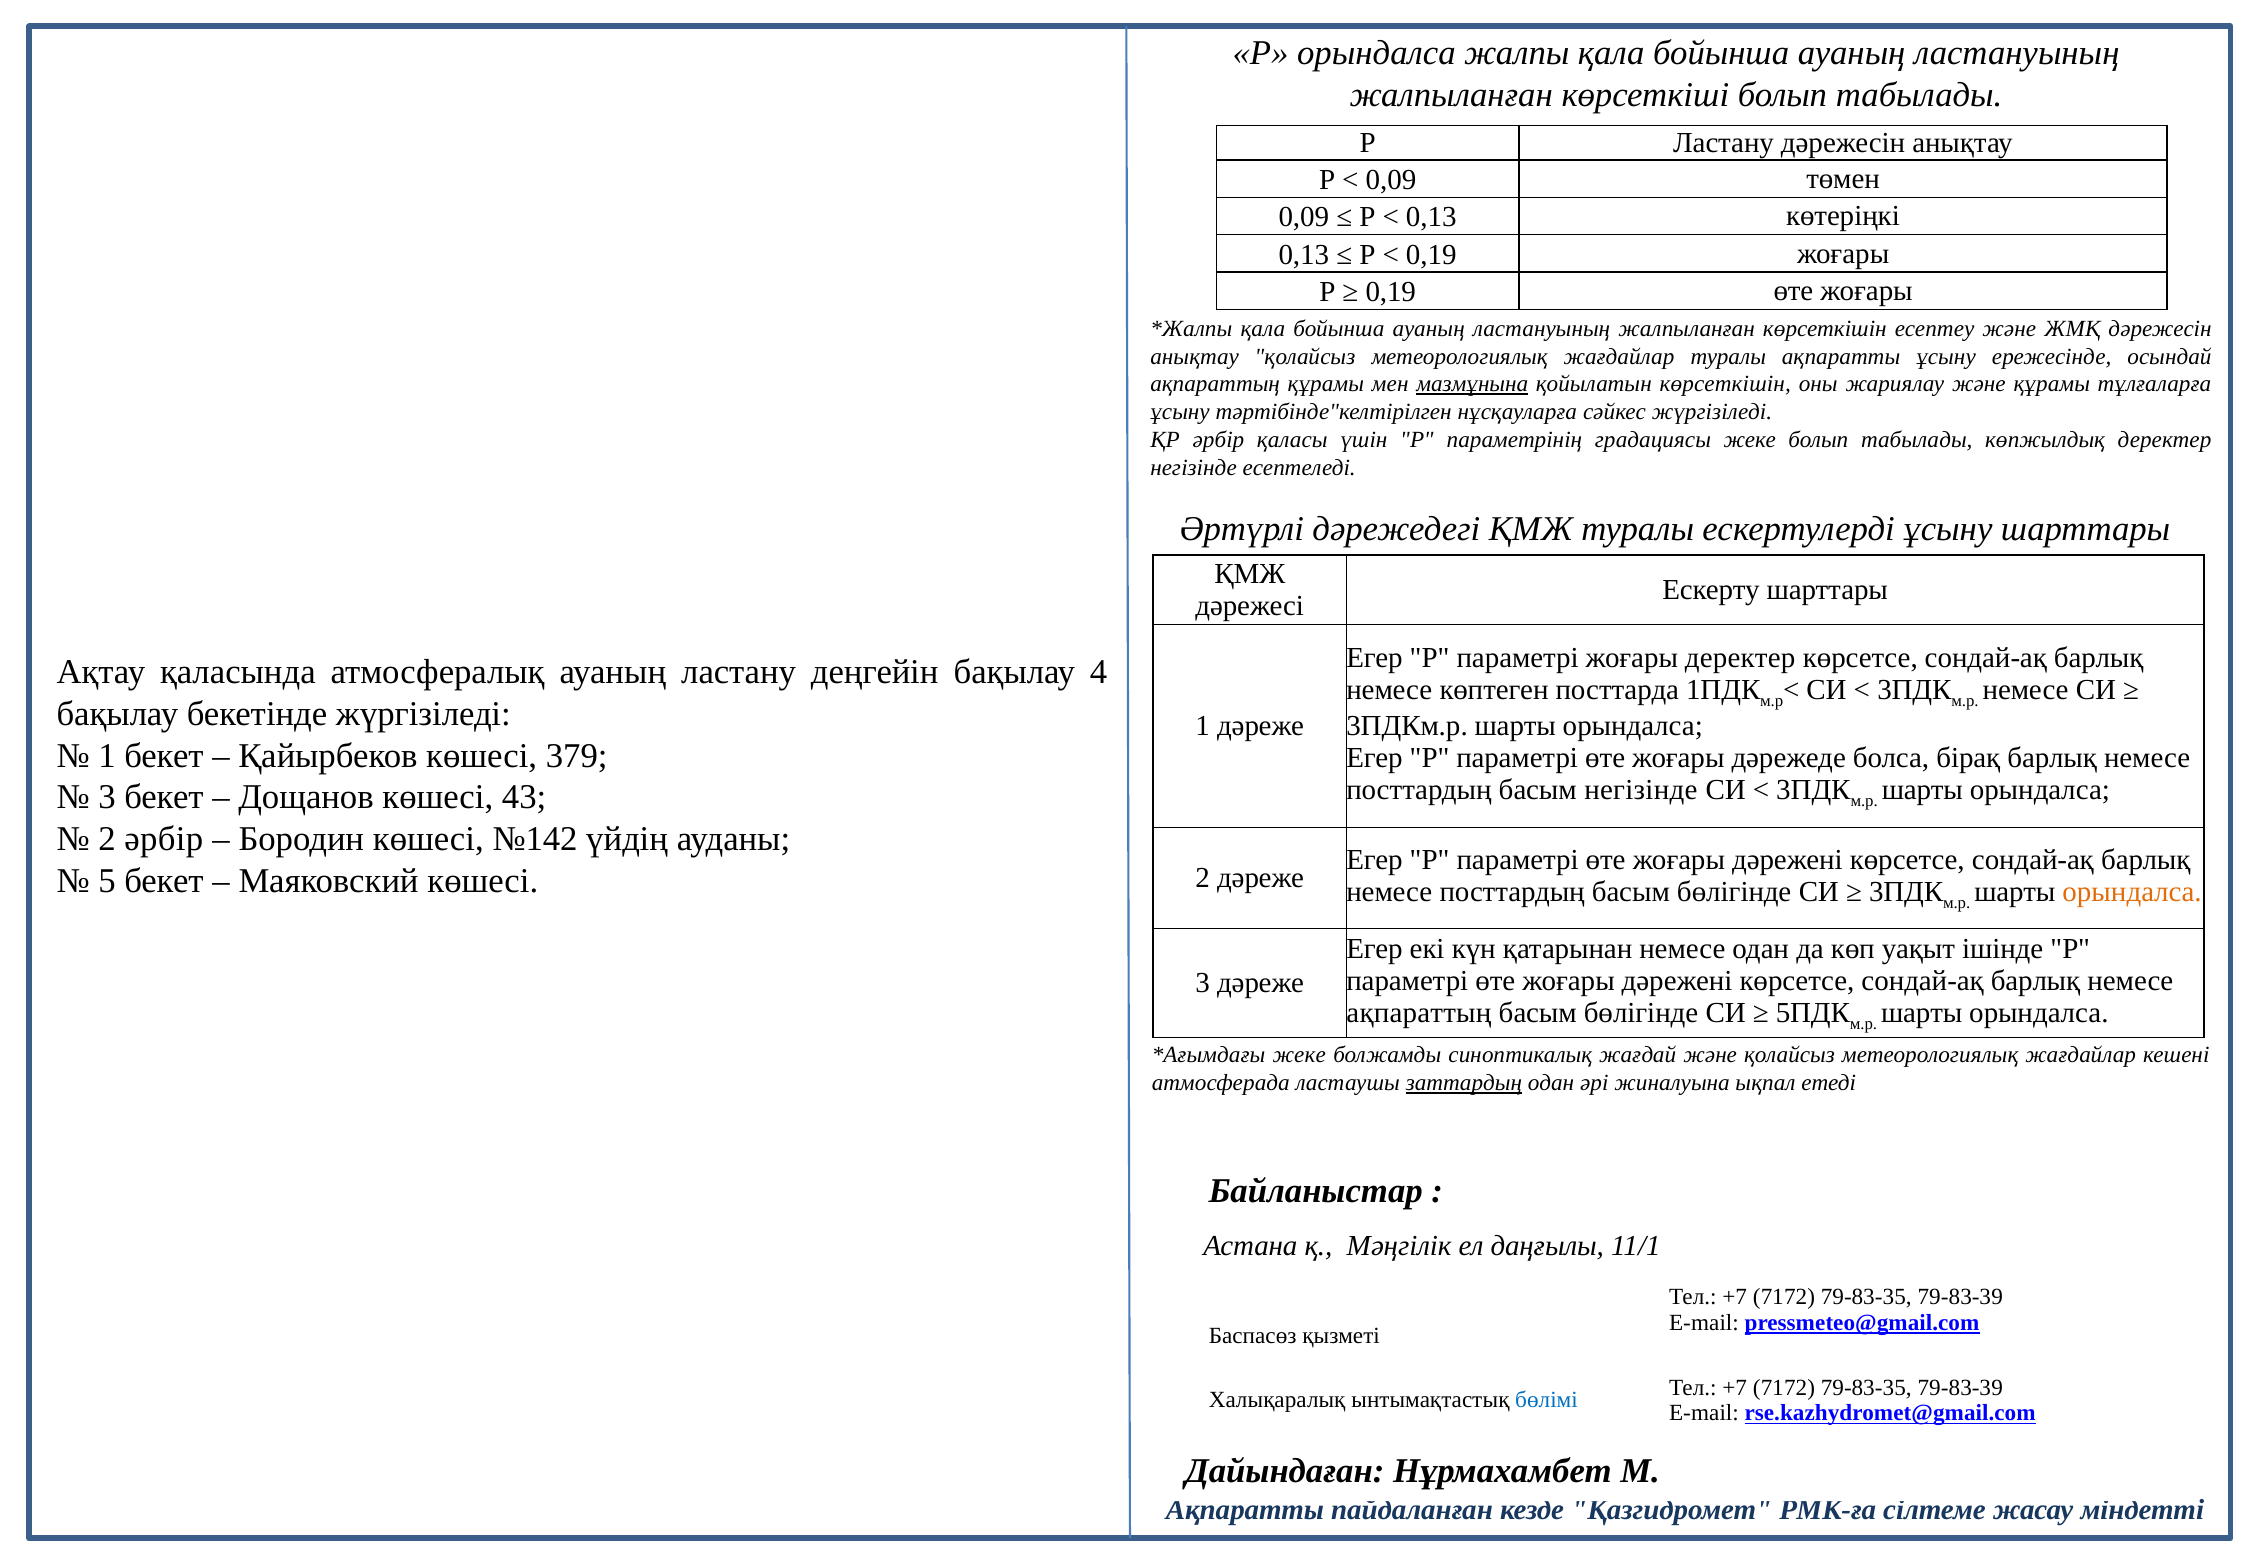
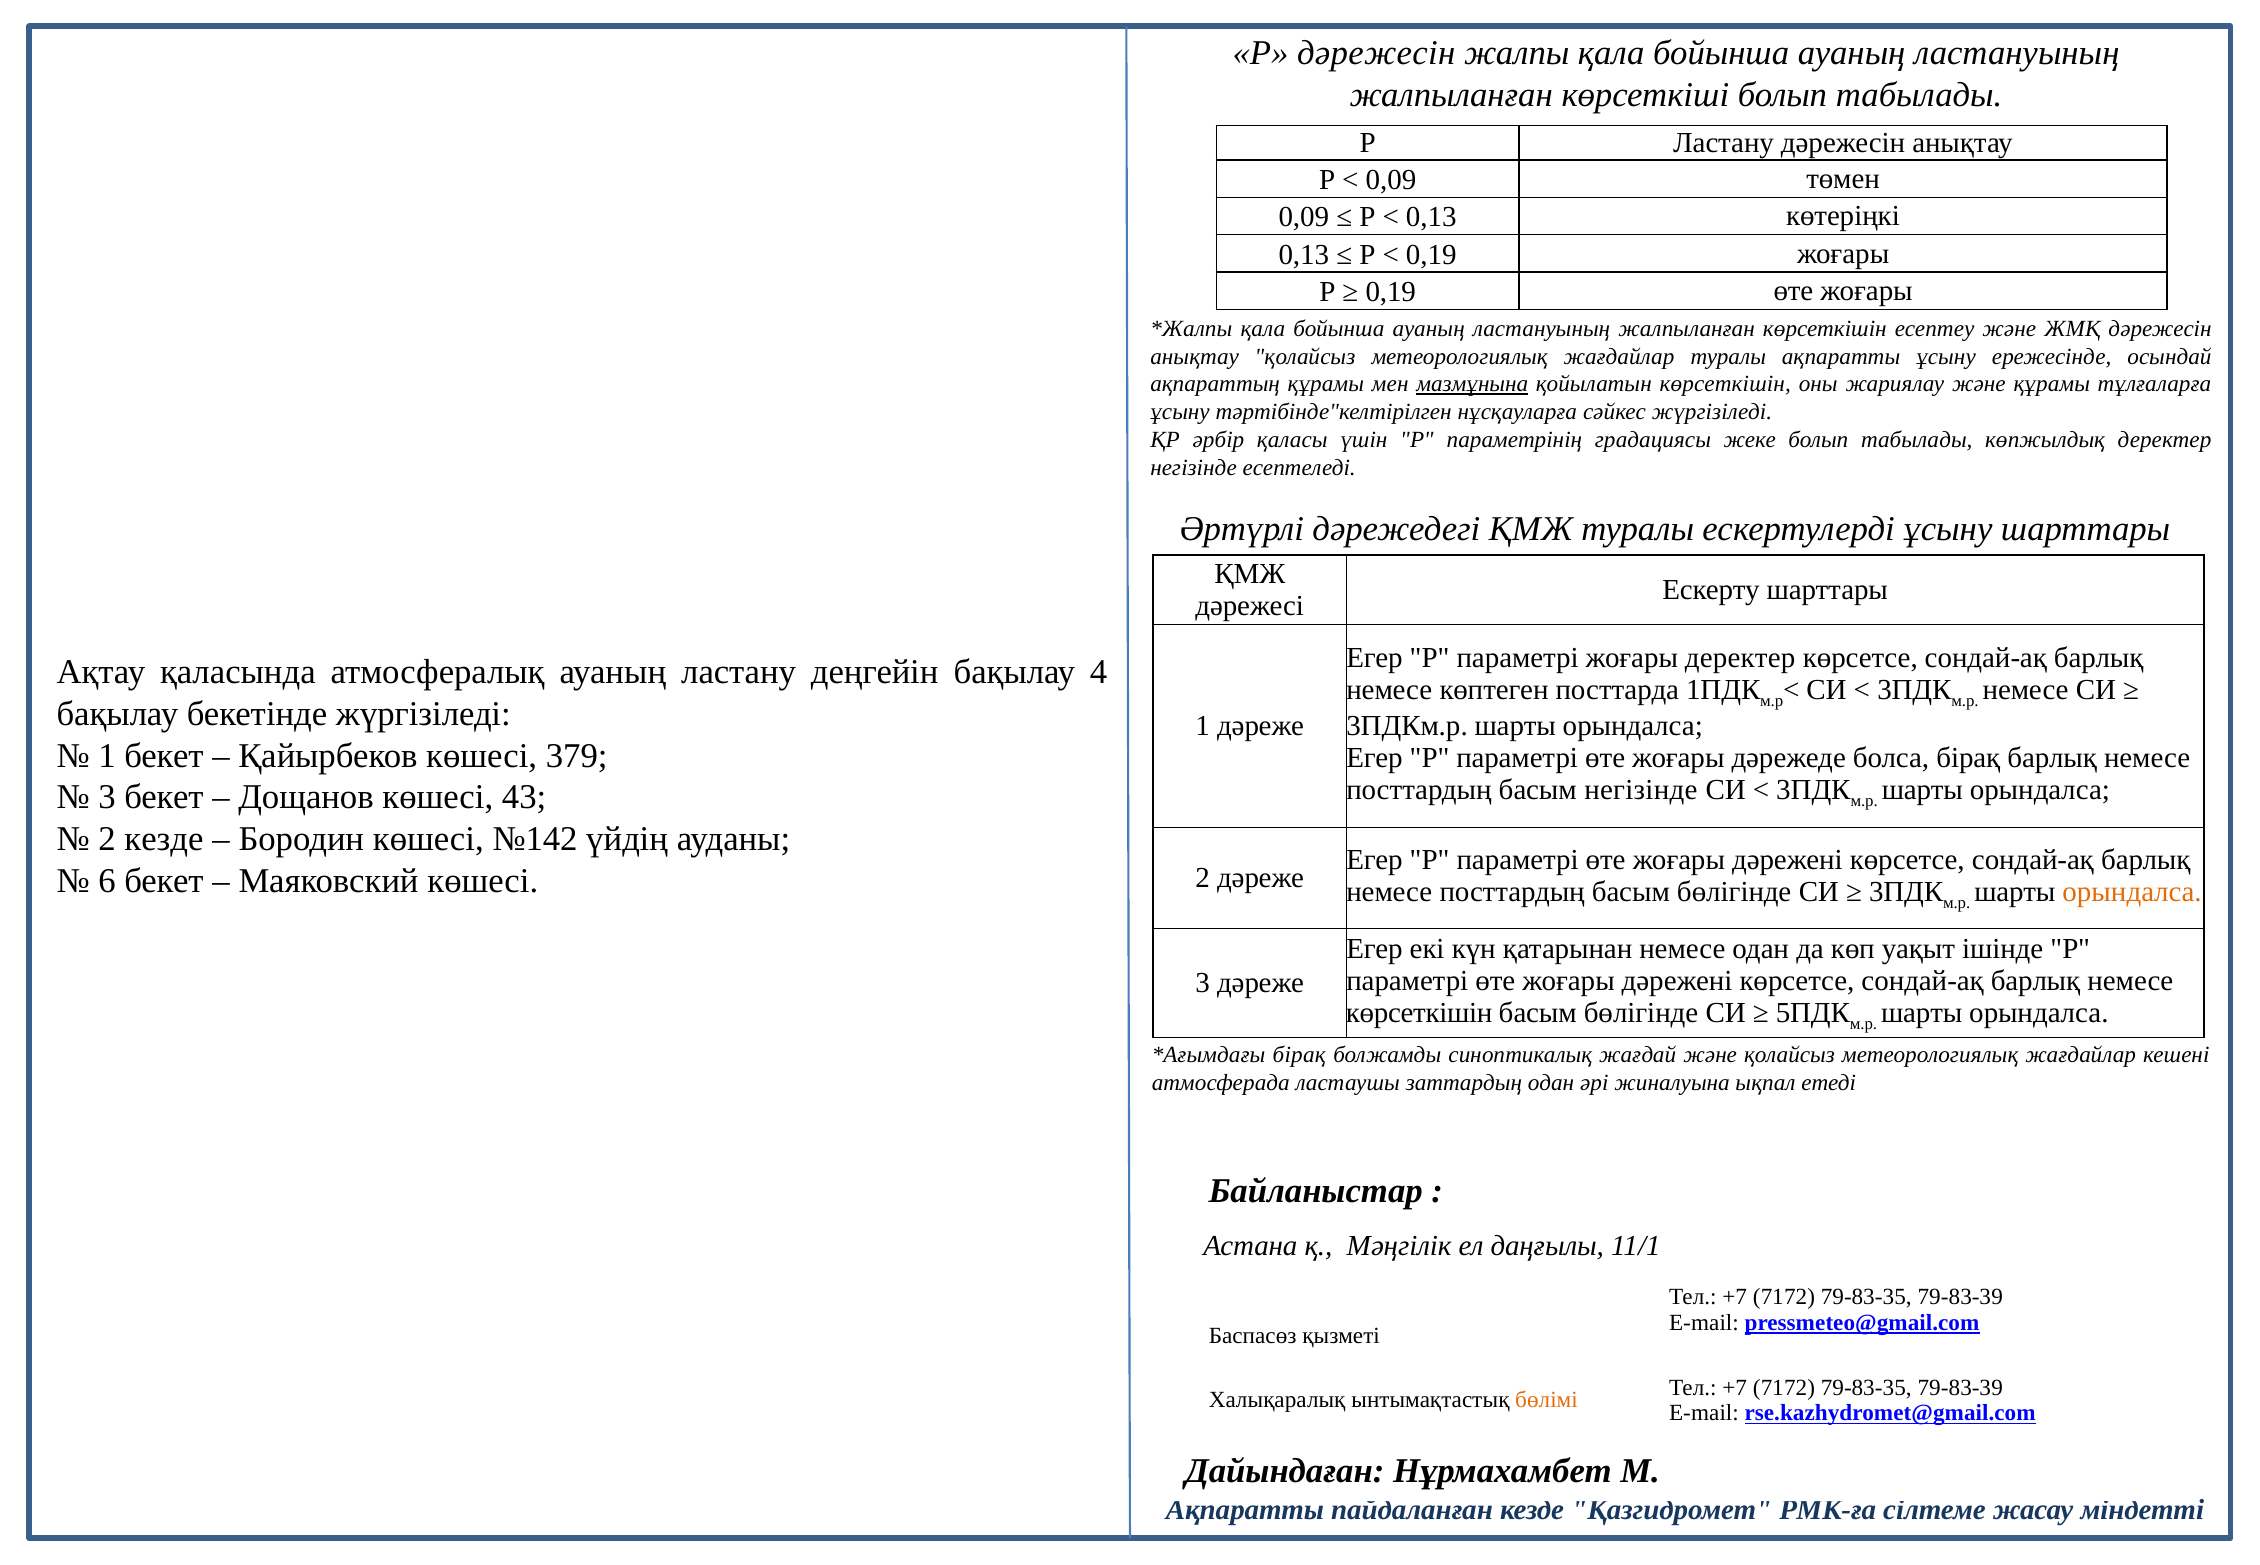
Р орындалса: орындалса -> дәрежесін
2 әрбір: әрбір -> кезде
5: 5 -> 6
ақпараттың at (1419, 1013): ақпараттың -> көрсеткішін
жеке at (1299, 1055): жеке -> бірақ
заттардың underline: present -> none
бөлімі colour: blue -> orange
